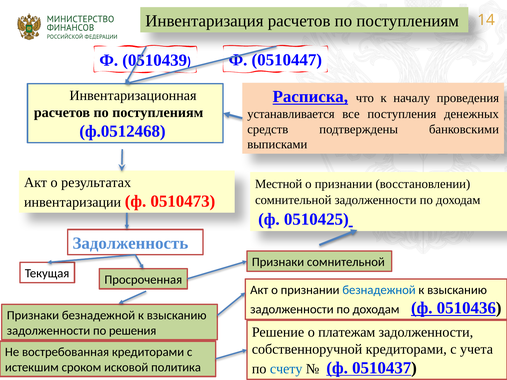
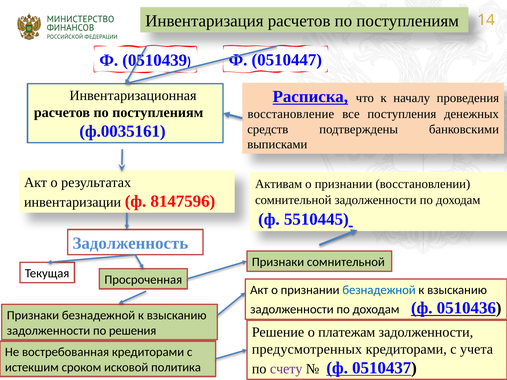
устанавливается: устанавливается -> восстановление
ф.0512468: ф.0512468 -> ф.0035161
Местной: Местной -> Активам
0510473: 0510473 -> 8147596
0510425: 0510425 -> 5510445
собственноручной: собственноручной -> предусмотренных
счету colour: blue -> purple
